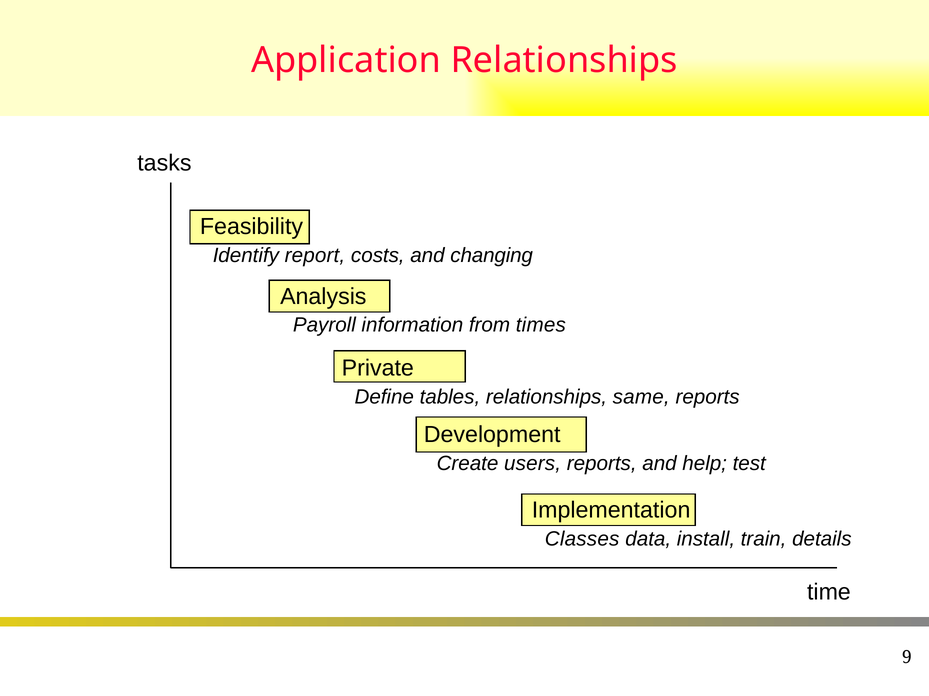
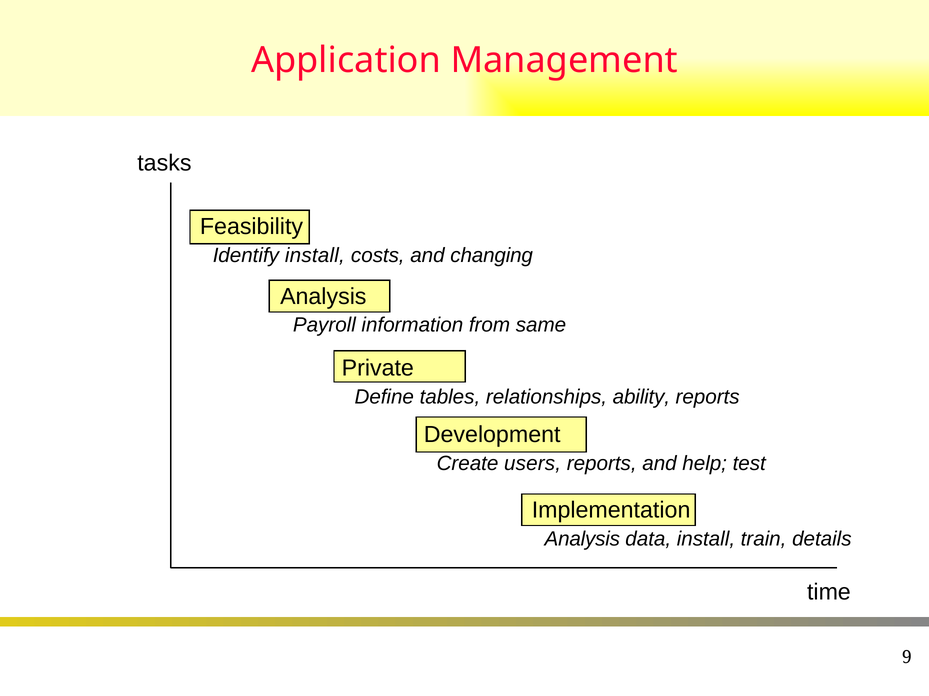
Application Relationships: Relationships -> Management
Identify report: report -> install
times: times -> same
same: same -> ability
Classes at (582, 540): Classes -> Analysis
